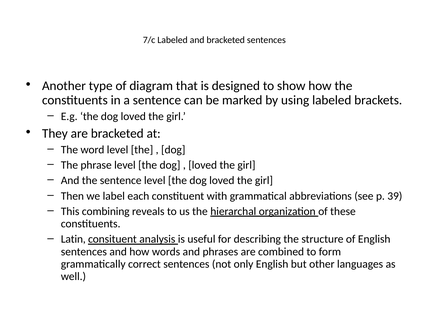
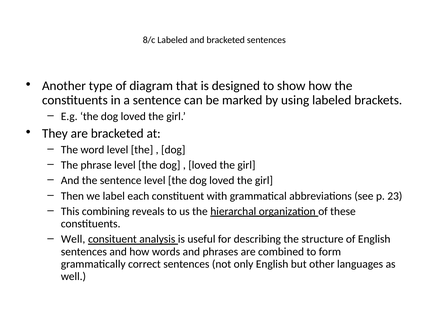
7/c: 7/c -> 8/c
39: 39 -> 23
Latin at (73, 239): Latin -> Well
